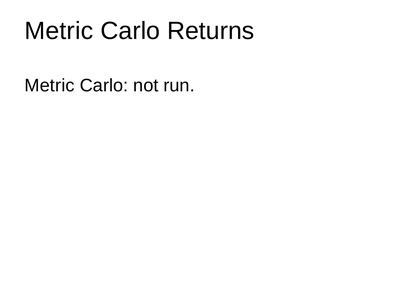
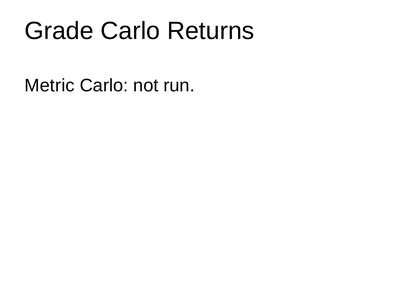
Metric at (59, 31): Metric -> Grade
